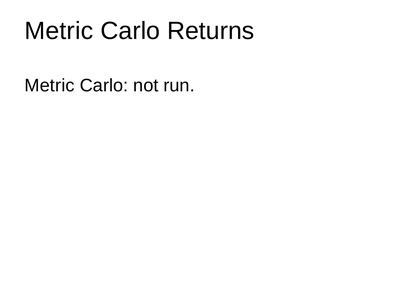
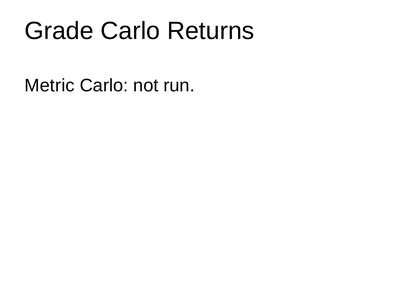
Metric at (59, 31): Metric -> Grade
